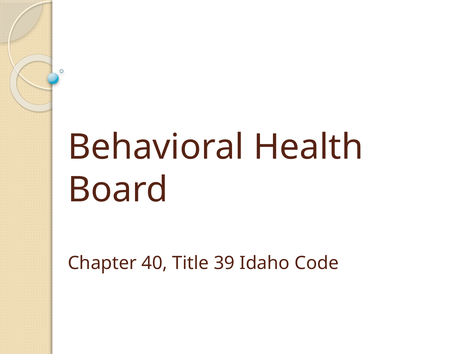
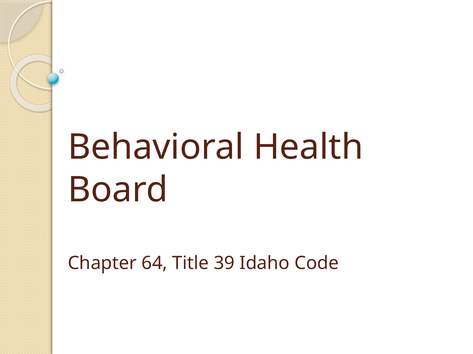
40: 40 -> 64
